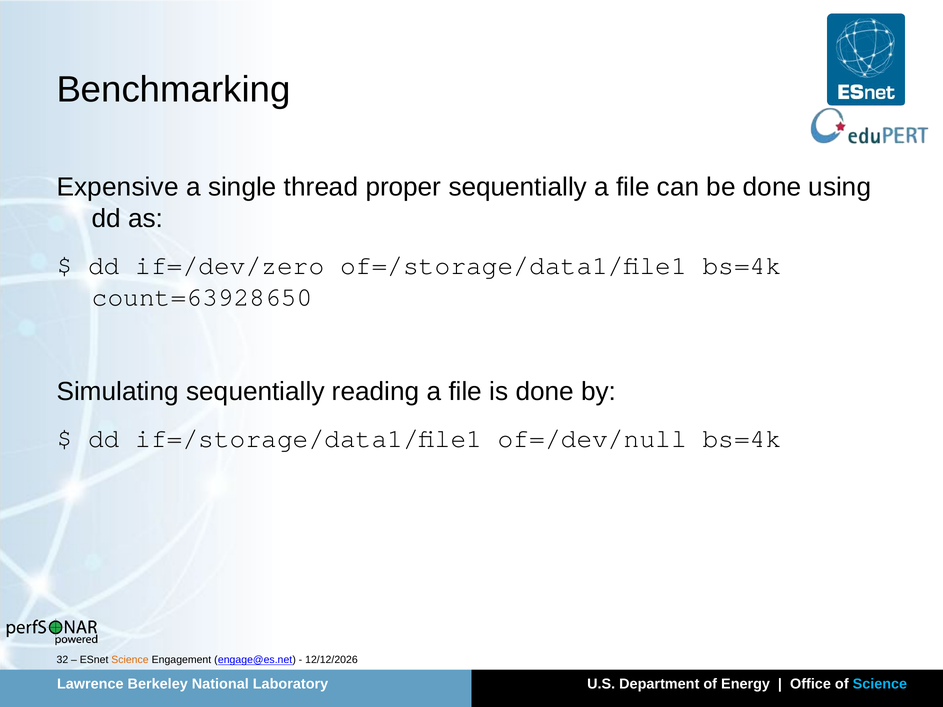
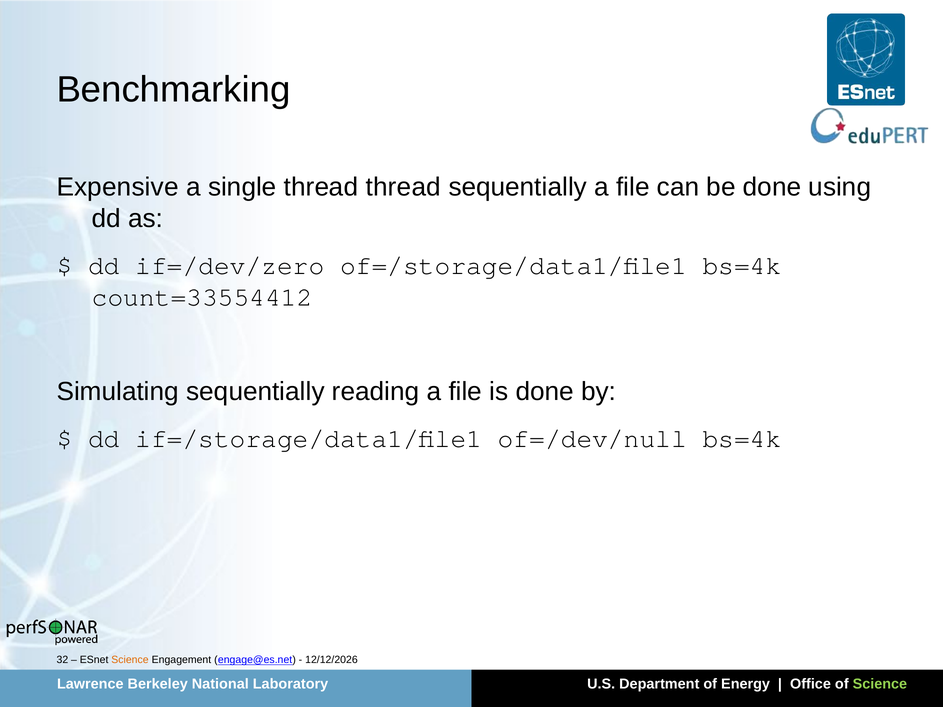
thread proper: proper -> thread
count=63928650: count=63928650 -> count=33554412
Science at (880, 684) colour: light blue -> light green
